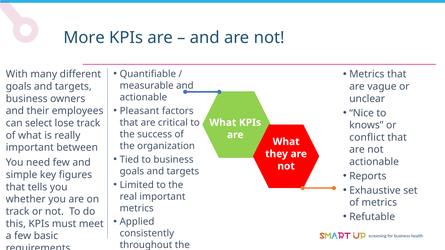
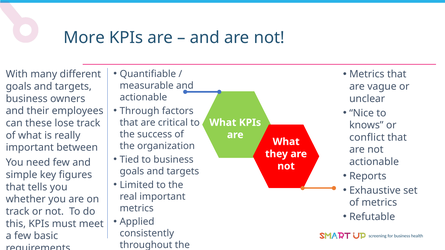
Pleasant: Pleasant -> Through
select: select -> these
